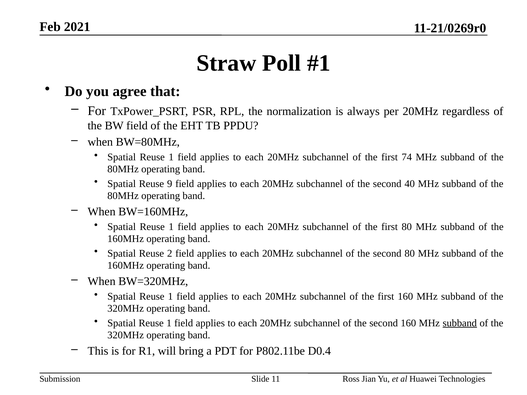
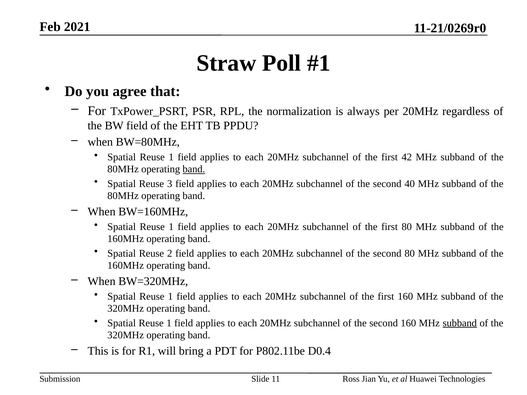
74: 74 -> 42
band at (194, 169) underline: none -> present
9: 9 -> 3
